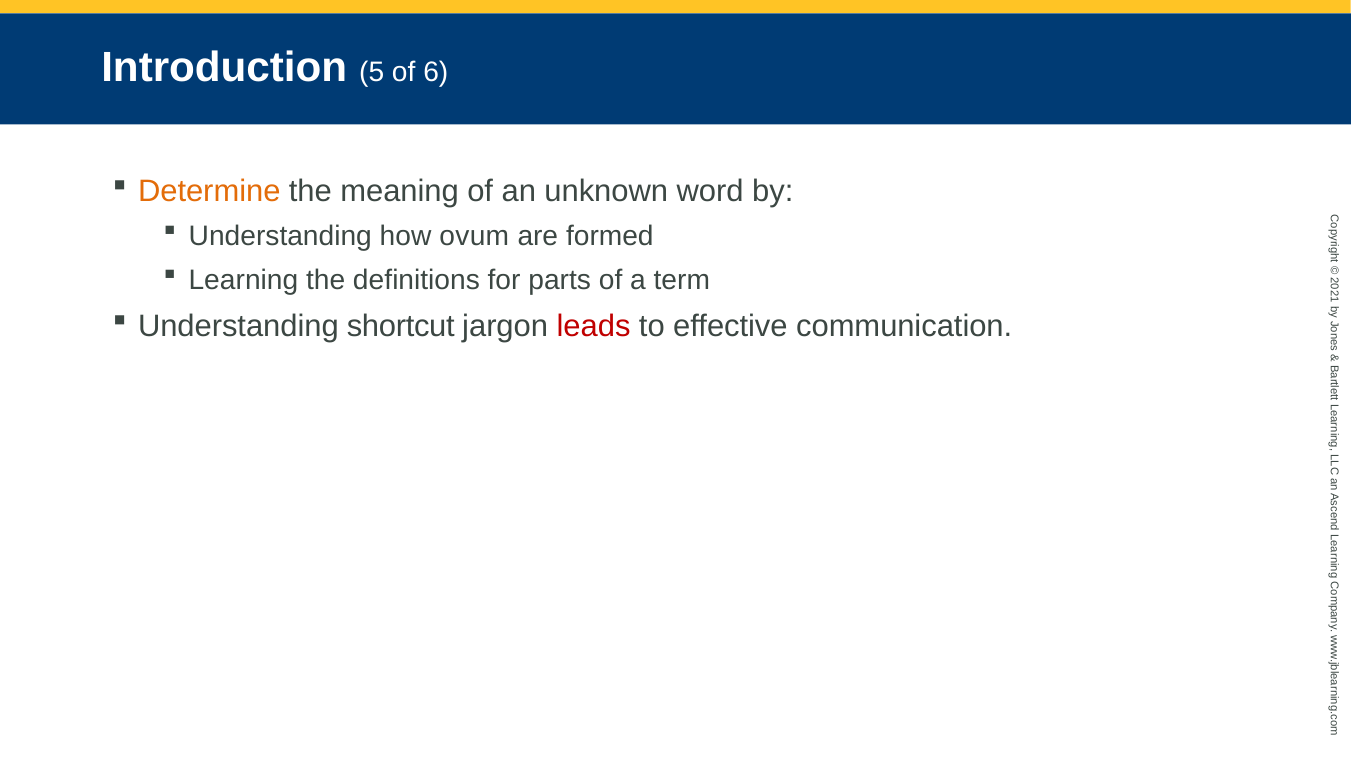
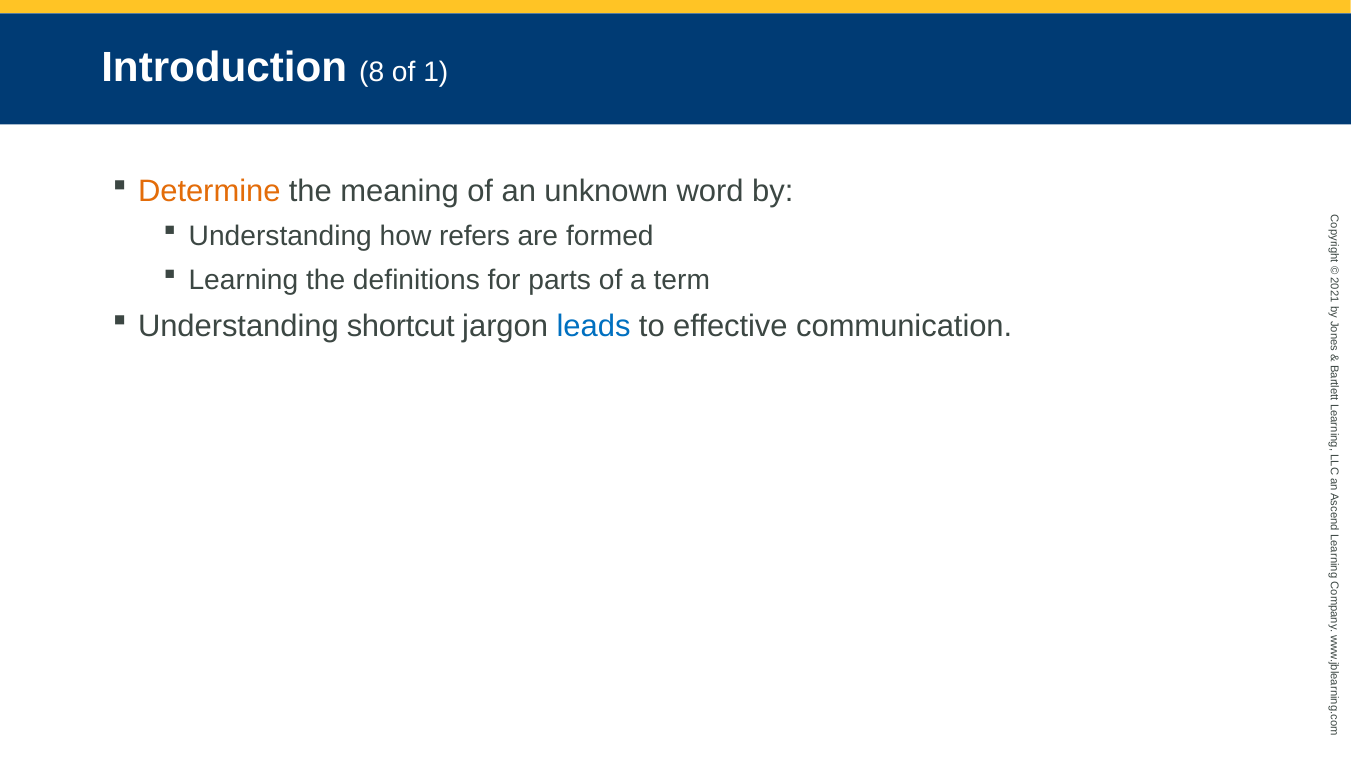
5: 5 -> 8
of 6: 6 -> 1
ovum: ovum -> refers
leads colour: red -> blue
